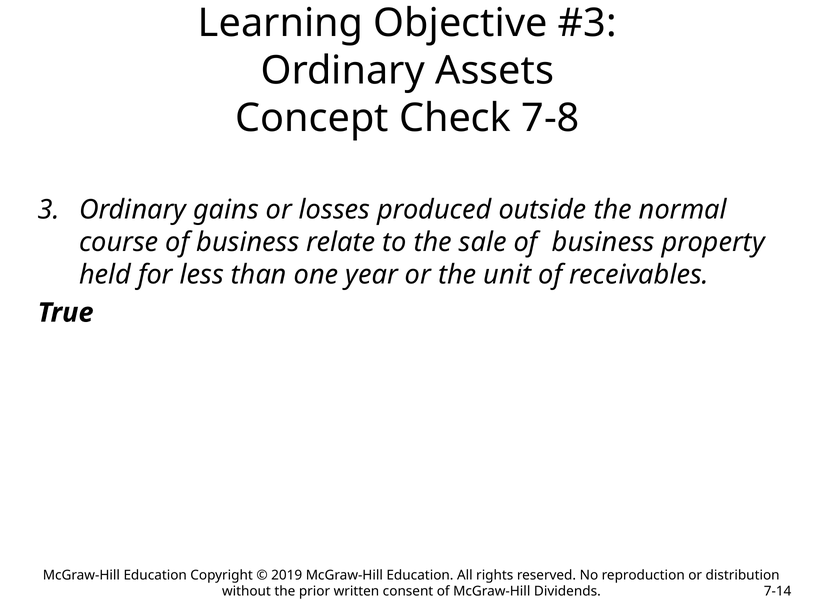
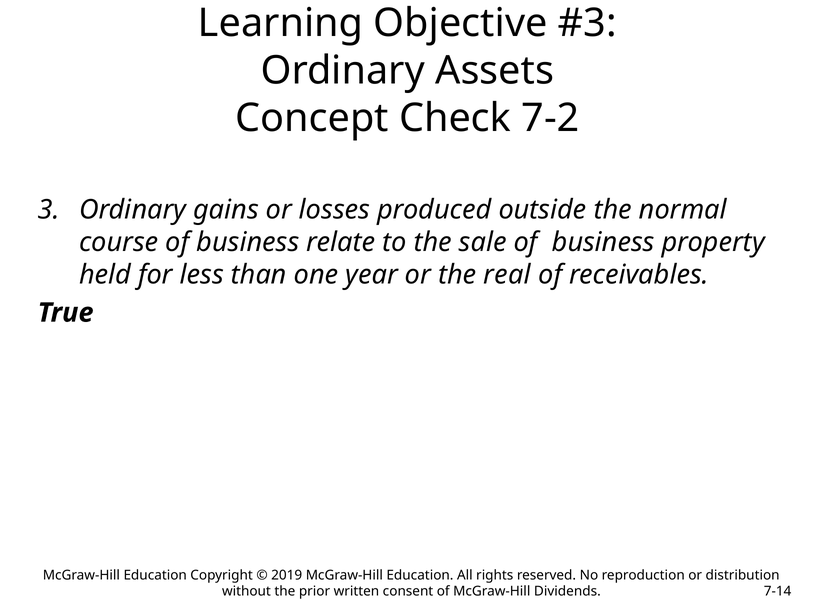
7-8: 7-8 -> 7-2
unit: unit -> real
